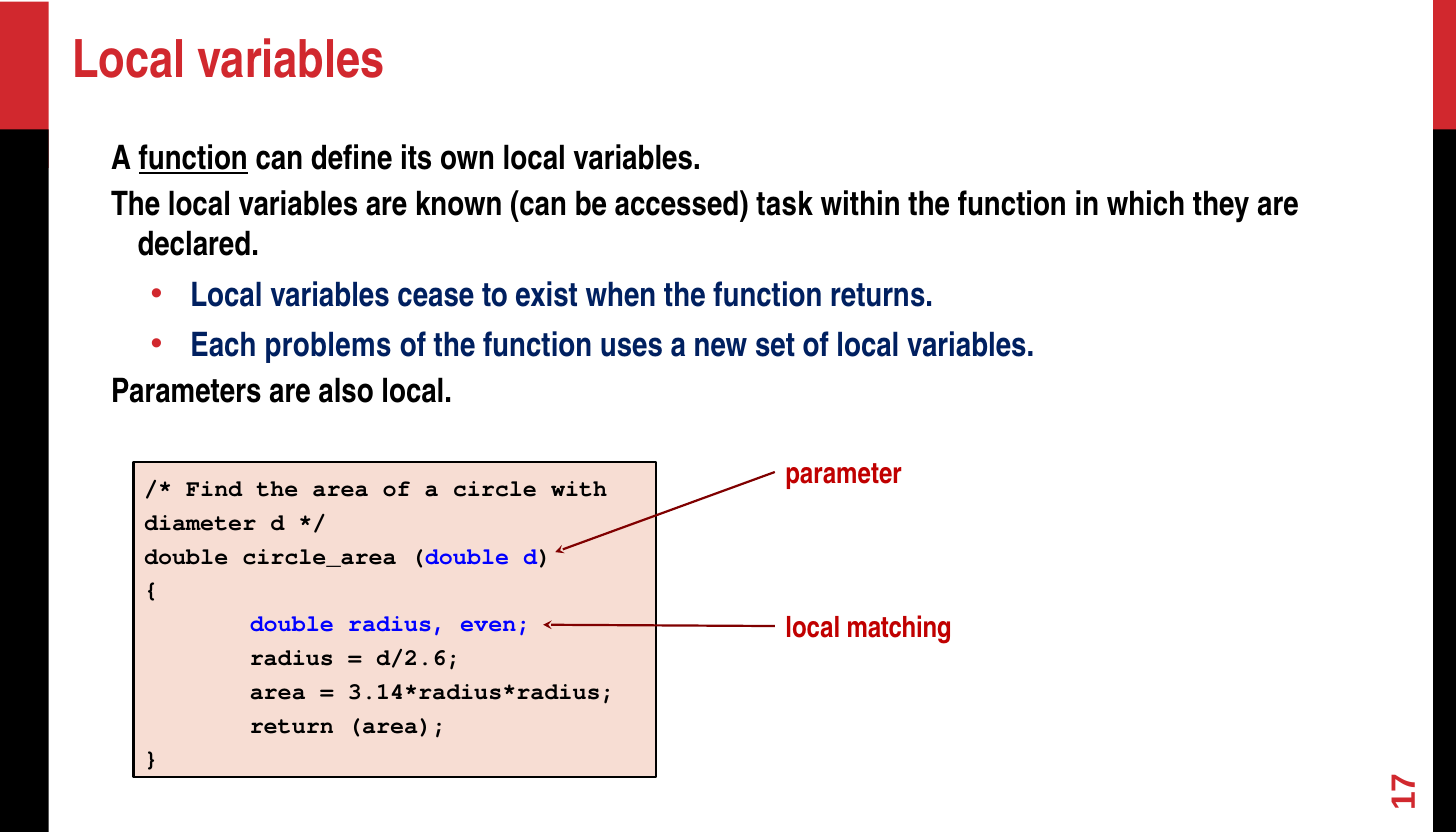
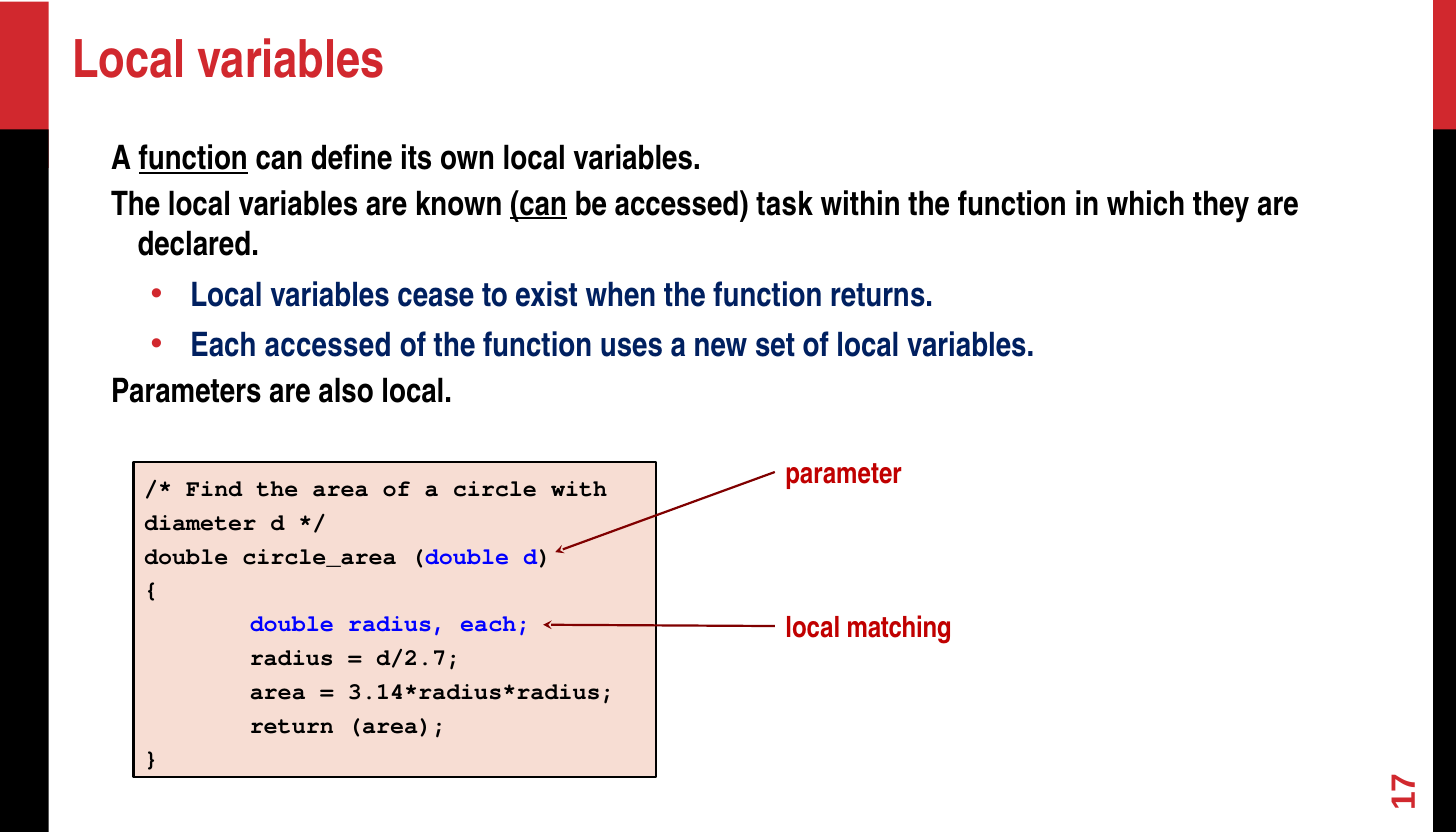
can at (539, 204) underline: none -> present
Each problems: problems -> accessed
radius even: even -> each
d/2.6: d/2.6 -> d/2.7
